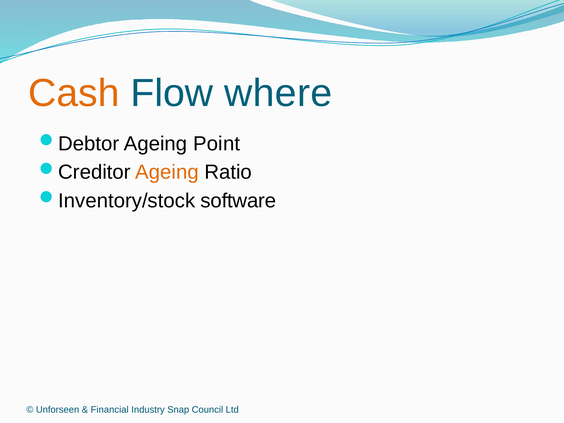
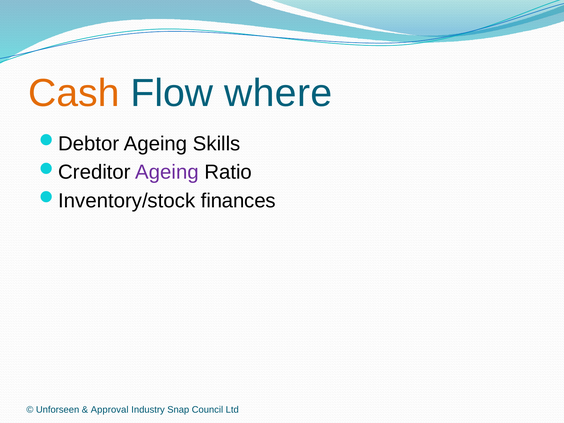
Point: Point -> Skills
Ageing at (167, 172) colour: orange -> purple
software: software -> finances
Financial: Financial -> Approval
